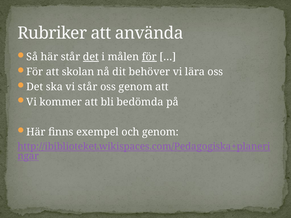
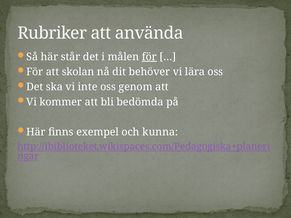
det at (91, 57) underline: present -> none
vi står: står -> inte
och genom: genom -> kunna
